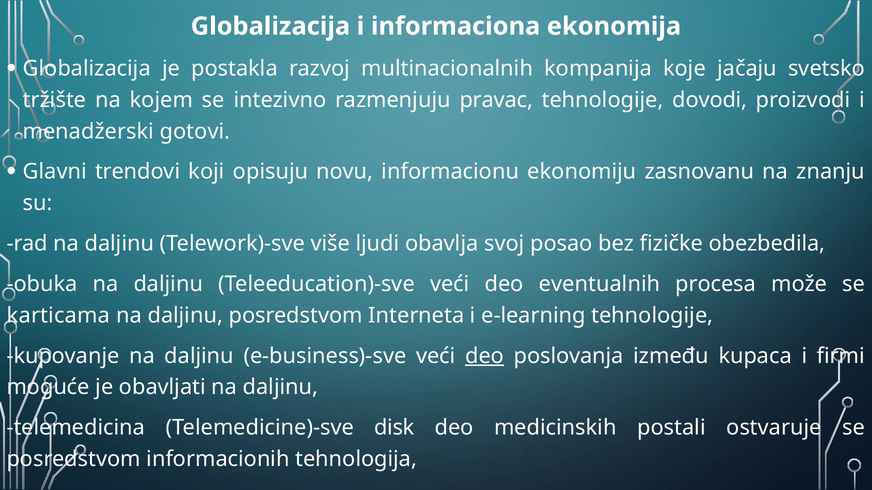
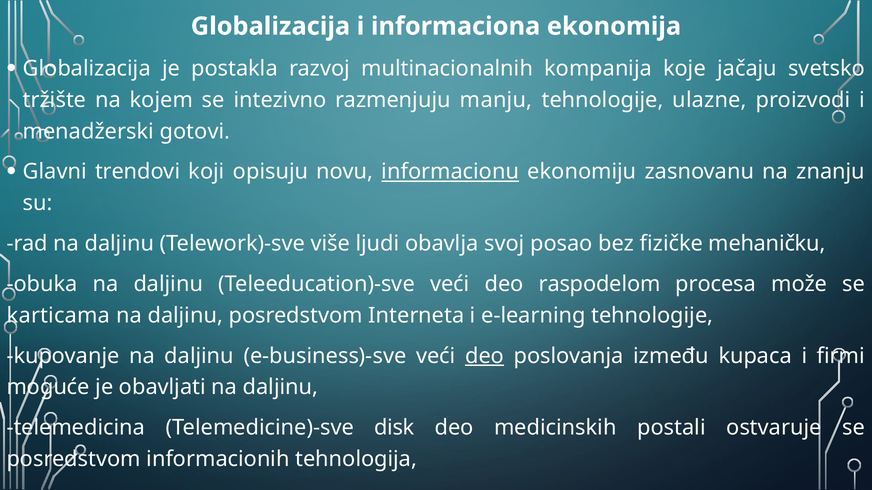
pravac: pravac -> manju
dovodi: dovodi -> ulazne
informacionu underline: none -> present
obezbedila: obezbedila -> mehaničku
eventualnih: eventualnih -> raspodelom
